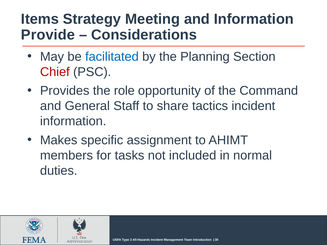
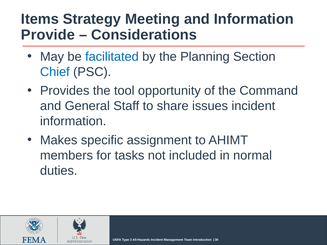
Chief colour: red -> blue
role: role -> tool
tactics: tactics -> issues
